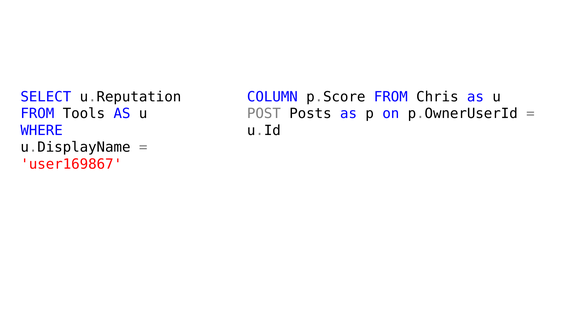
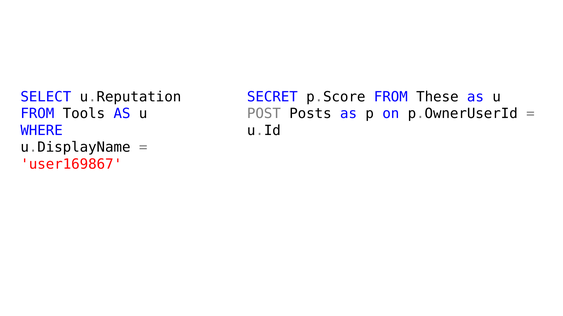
COLUMN: COLUMN -> SECRET
Chris: Chris -> These
